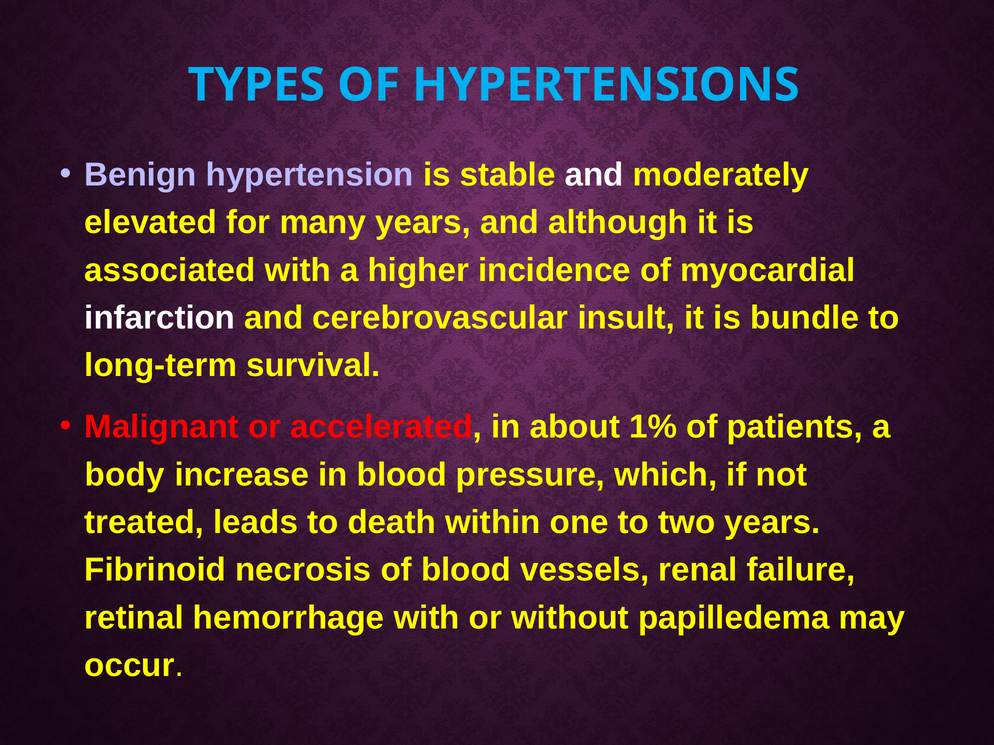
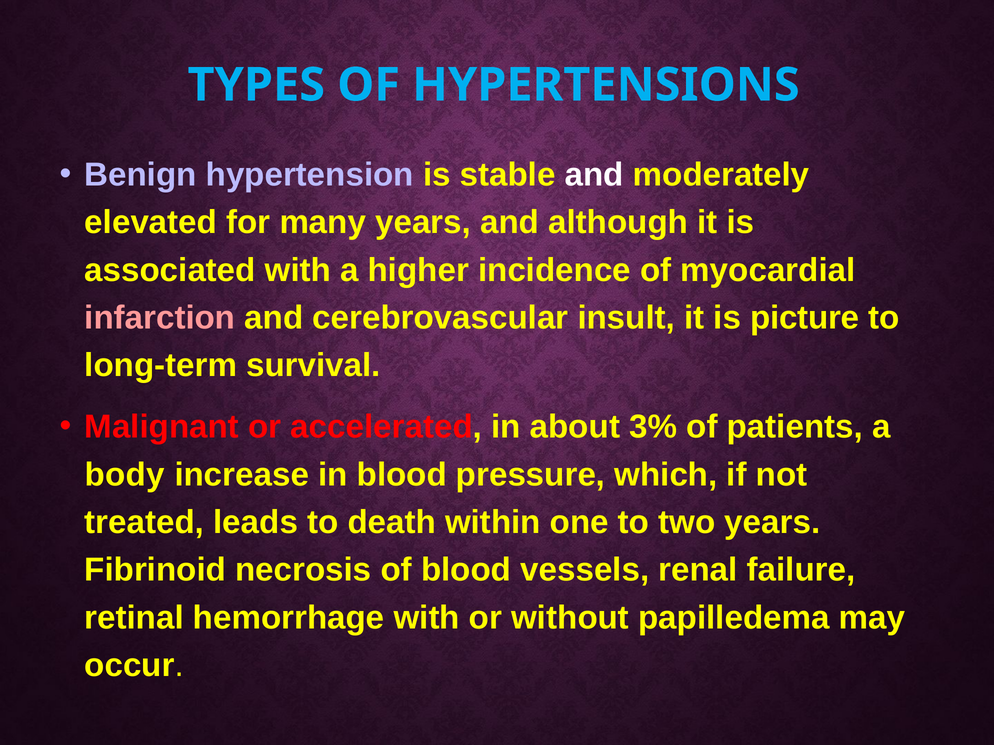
infarction colour: white -> pink
bundle: bundle -> picture
1%: 1% -> 3%
